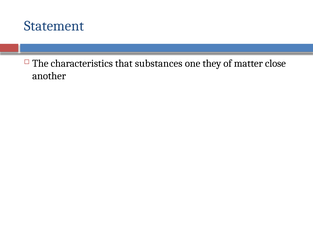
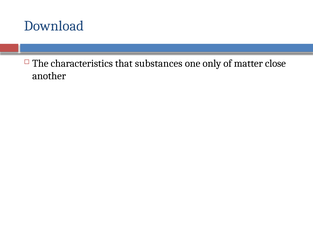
Statement: Statement -> Download
they: they -> only
